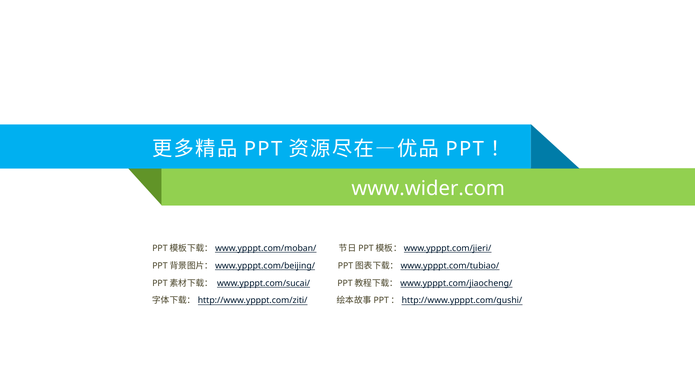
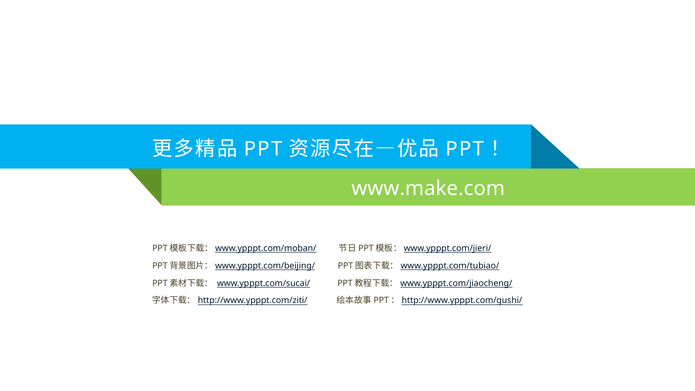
www.wider.com: www.wider.com -> www.make.com
